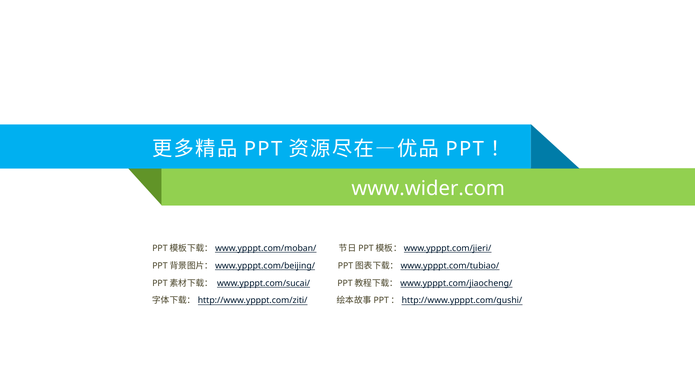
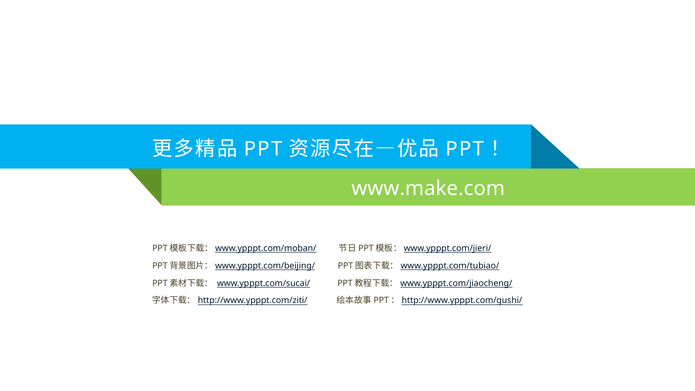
www.wider.com: www.wider.com -> www.make.com
